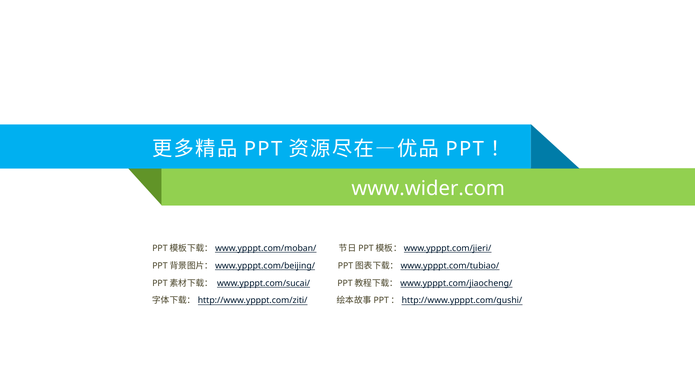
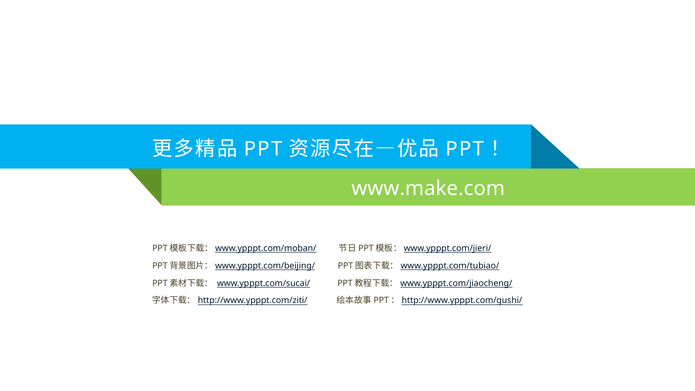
www.wider.com: www.wider.com -> www.make.com
